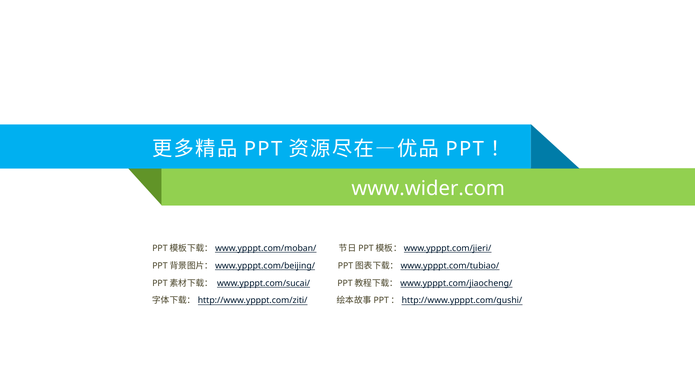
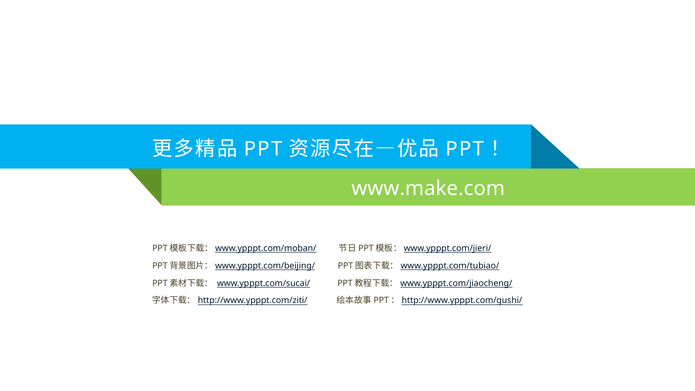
www.wider.com: www.wider.com -> www.make.com
